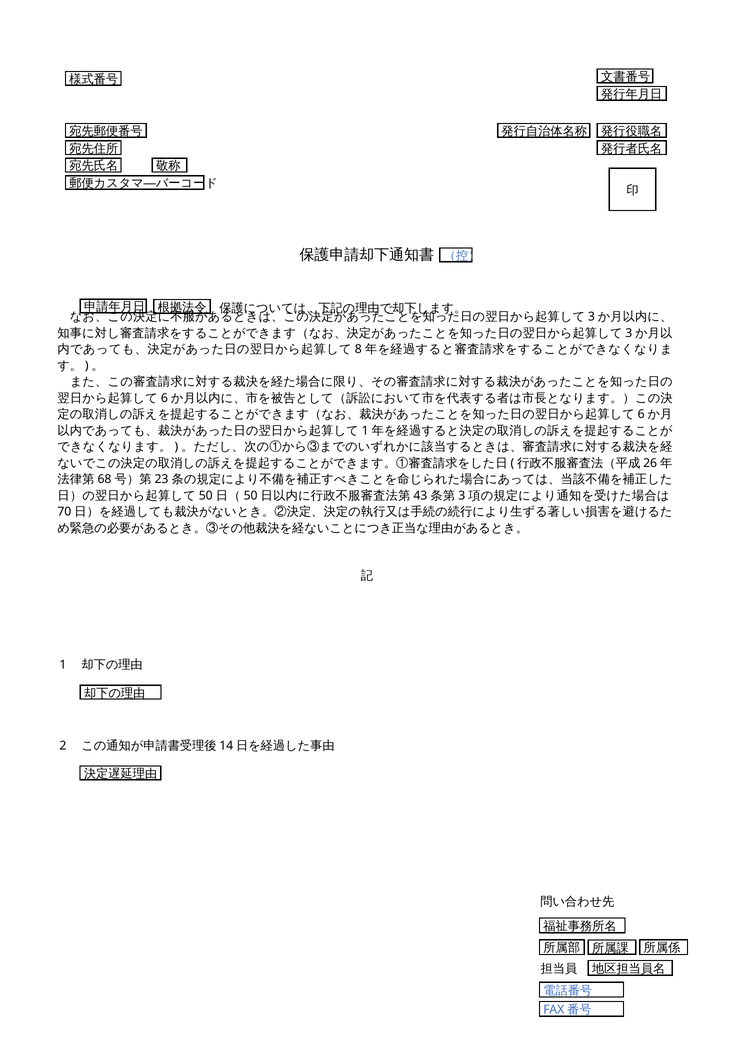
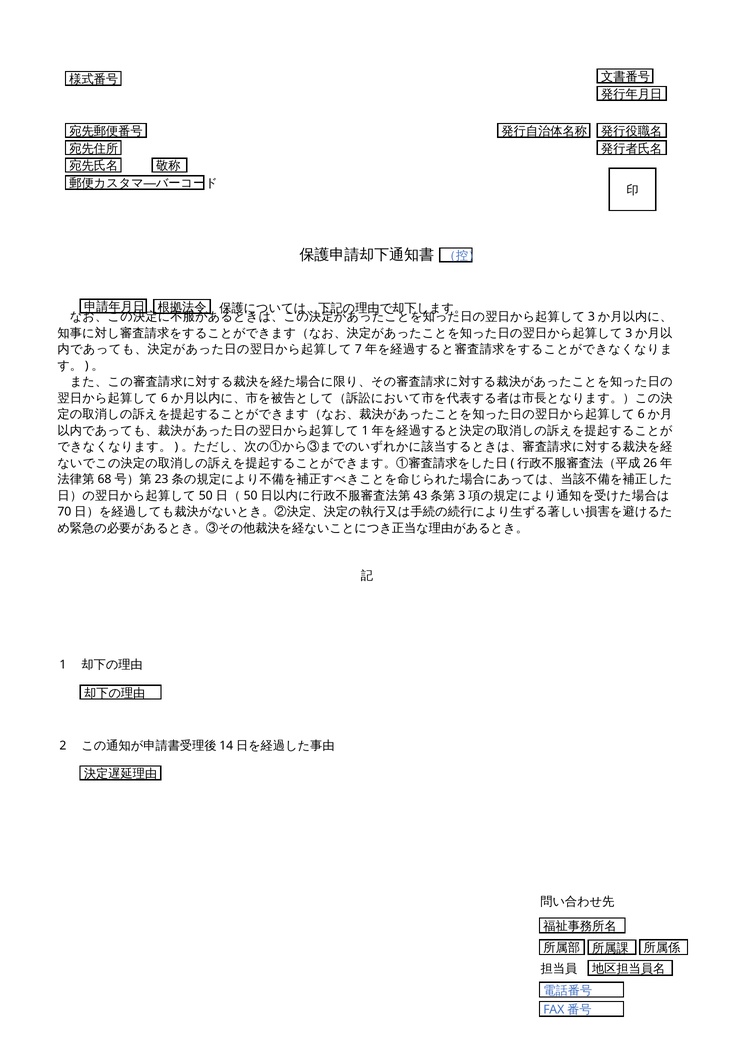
8: 8 -> 7
